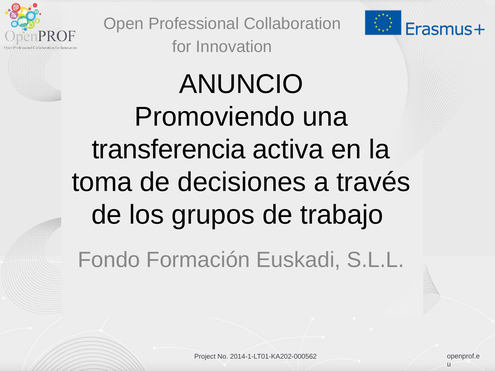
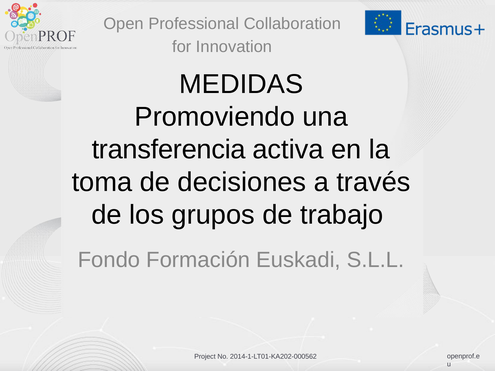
ANUNCIO: ANUNCIO -> MEDIDAS
